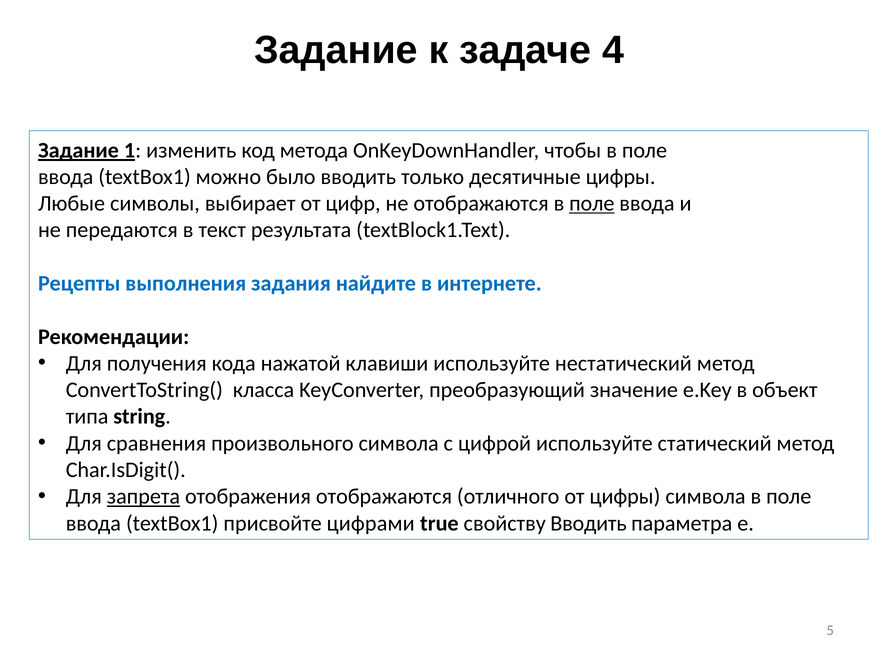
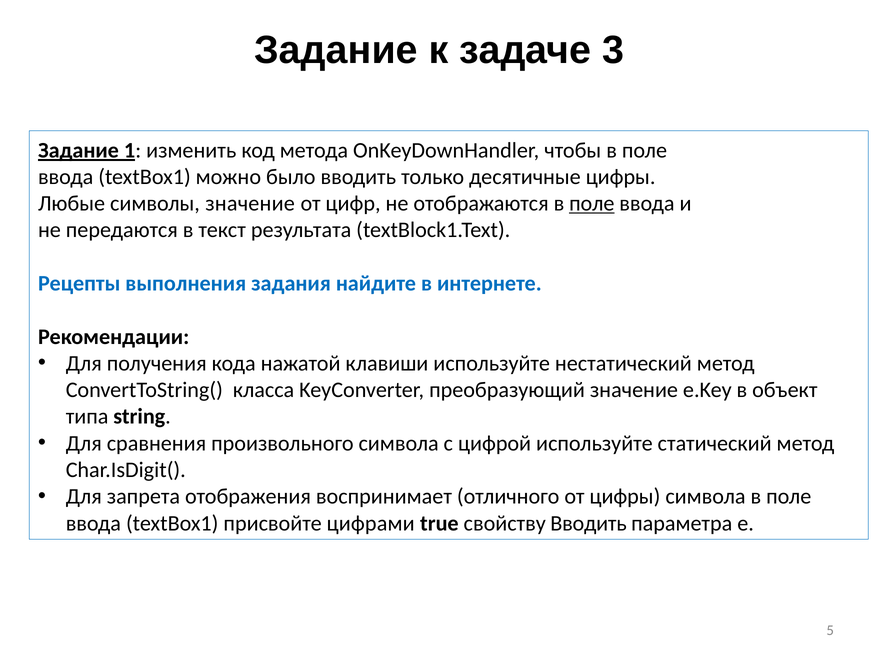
4: 4 -> 3
символы выбирает: выбирает -> значение
запрета underline: present -> none
отображения отображаются: отображаются -> воспринимает
